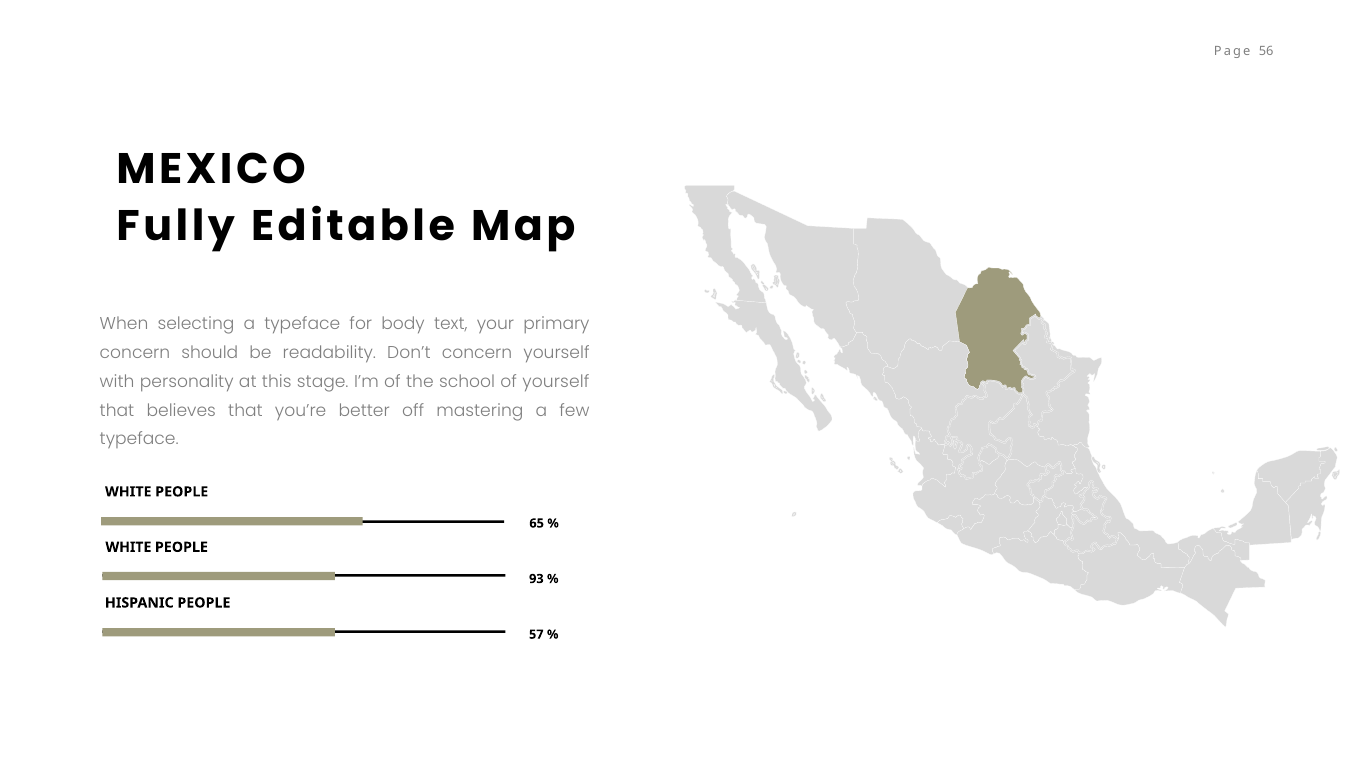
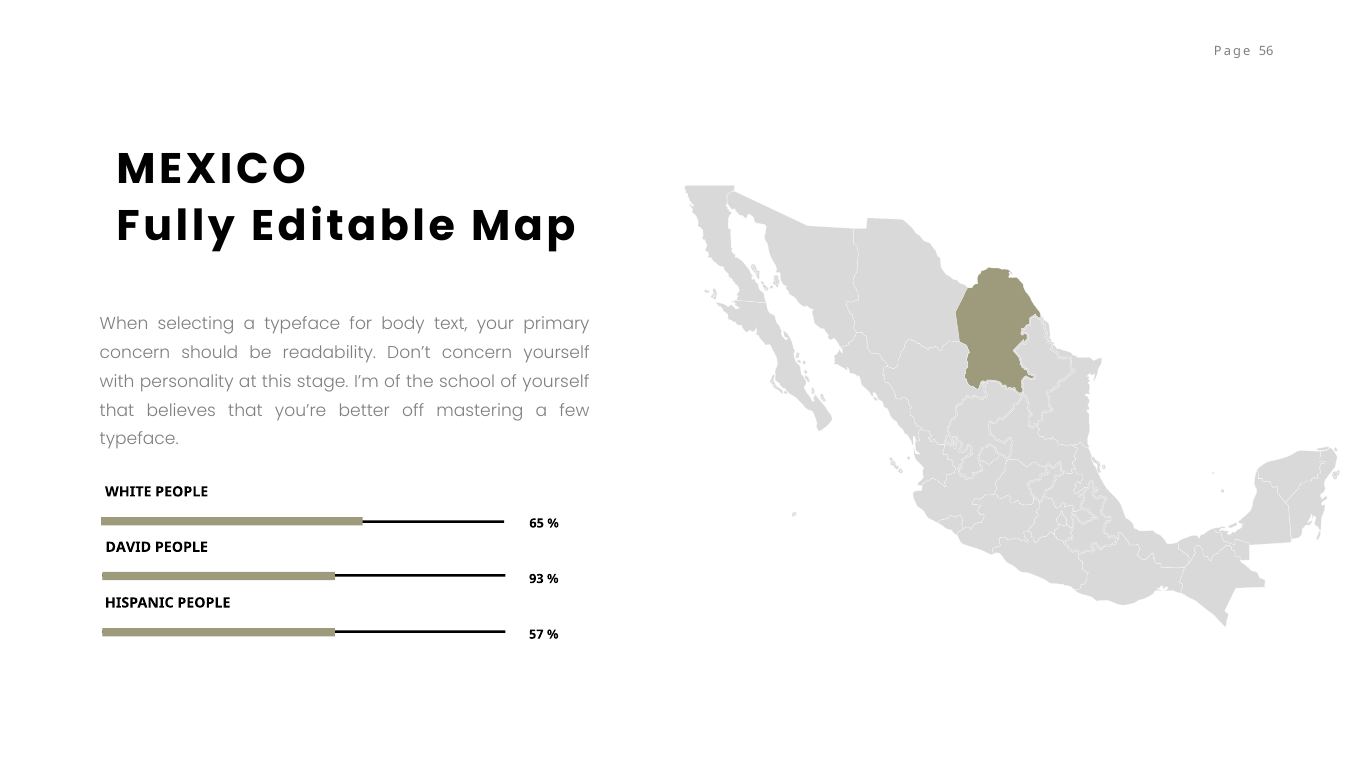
WHITE at (128, 547): WHITE -> DAVID
